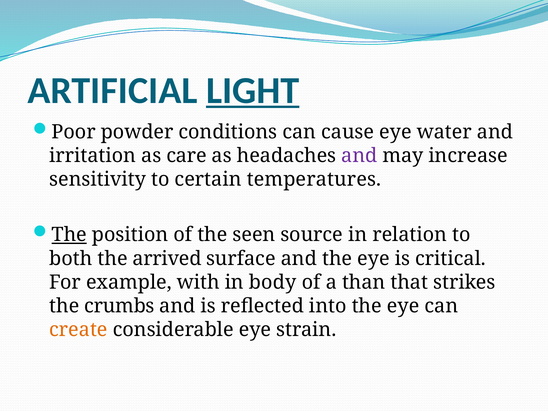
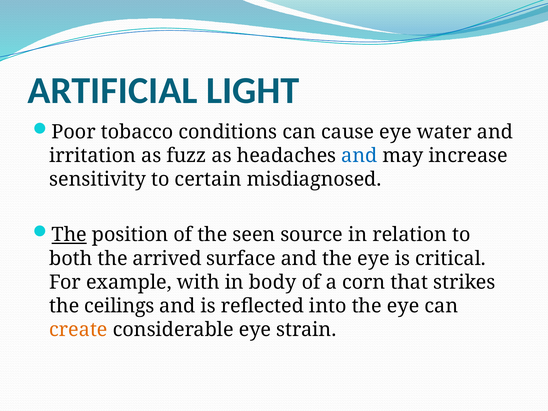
LIGHT underline: present -> none
powder: powder -> tobacco
care: care -> fuzz
and at (359, 156) colour: purple -> blue
temperatures: temperatures -> misdiagnosed
than: than -> corn
crumbs: crumbs -> ceilings
